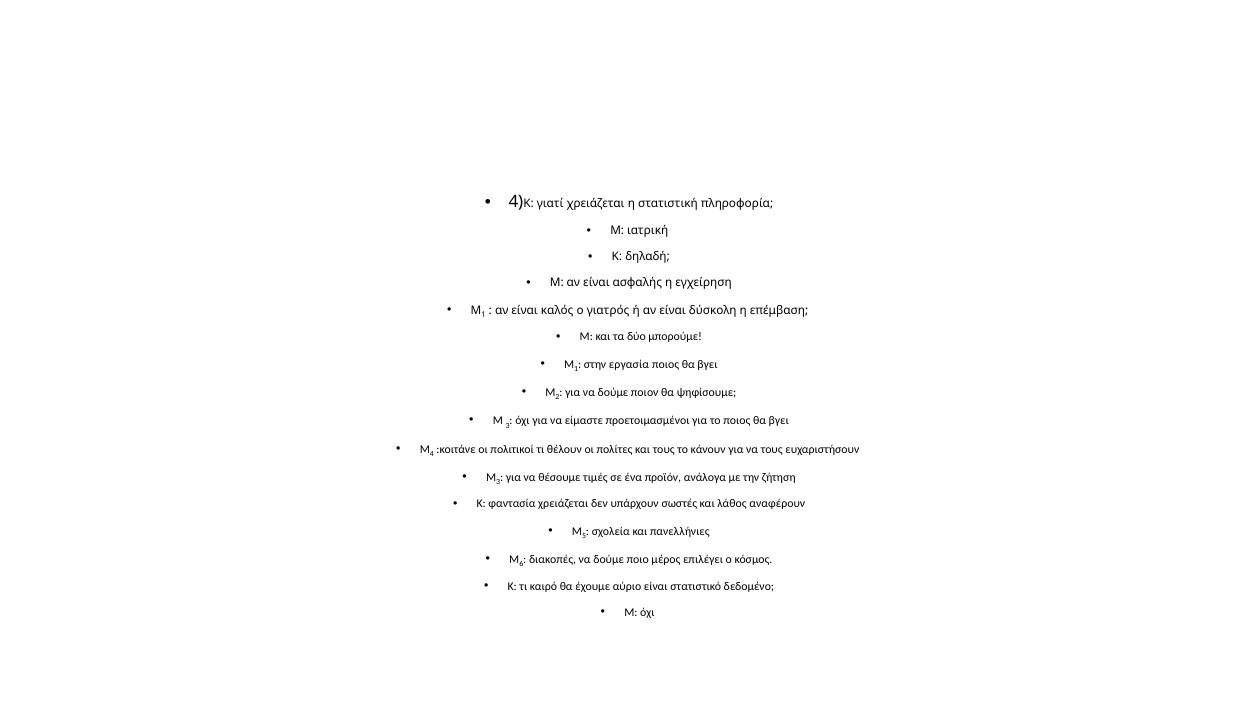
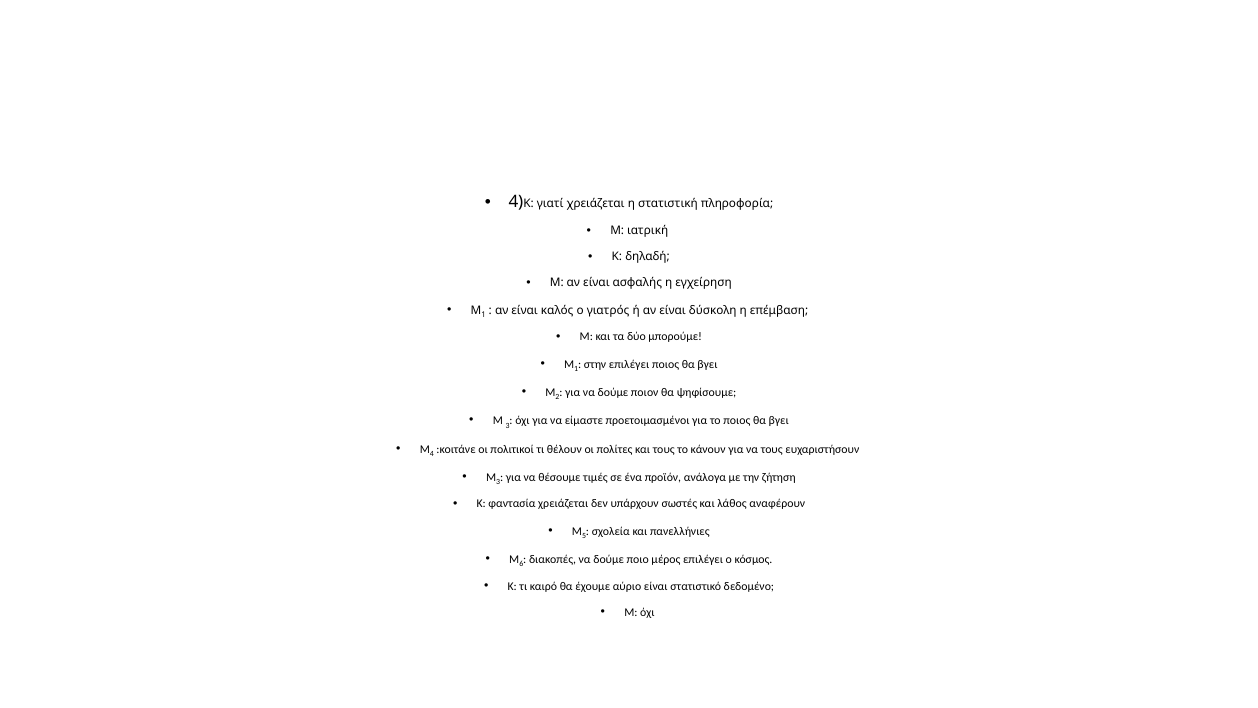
στην εργασία: εργασία -> επιλέγει
